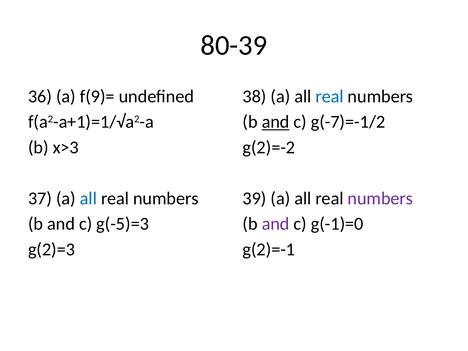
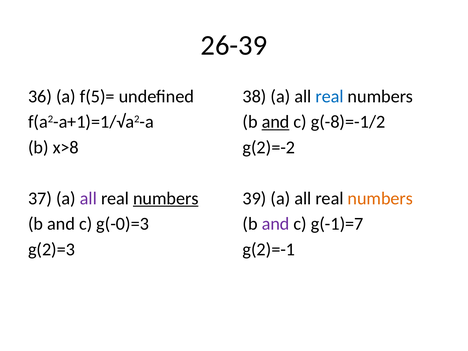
80-39: 80-39 -> 26-39
f(9)=: f(9)= -> f(5)=
g(-7)=-1/2: g(-7)=-1/2 -> g(-8)=-1/2
x>3: x>3 -> x>8
all at (88, 198) colour: blue -> purple
numbers at (166, 198) underline: none -> present
numbers at (380, 198) colour: purple -> orange
g(-5)=3: g(-5)=3 -> g(-0)=3
g(-1)=0: g(-1)=0 -> g(-1)=7
